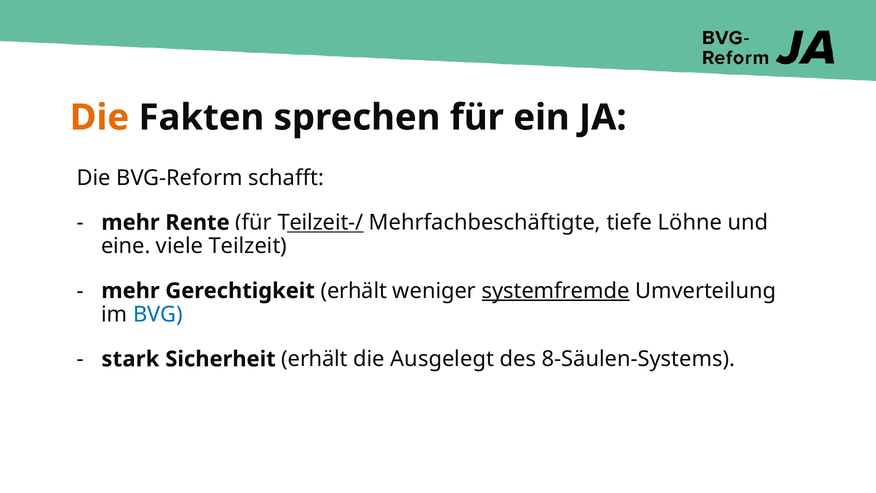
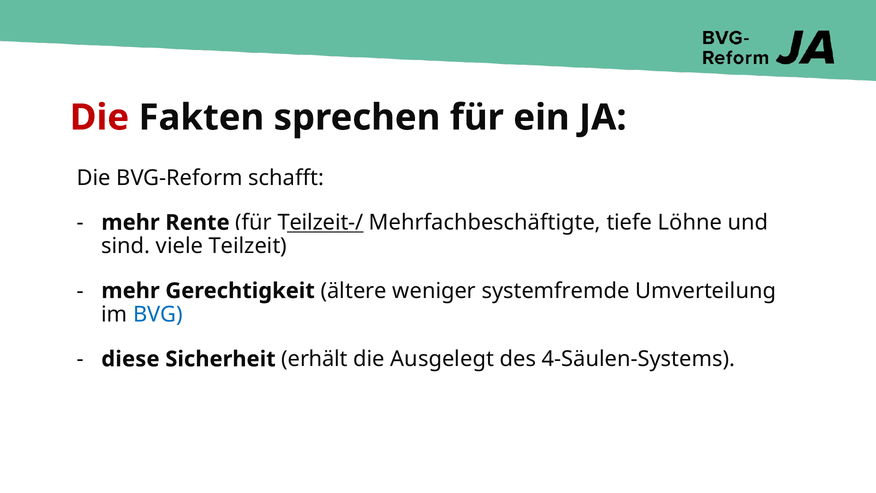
Die at (99, 117) colour: orange -> red
eine: eine -> sind
Gerechtigkeit erhält: erhält -> ältere
systemfremde underline: present -> none
stark: stark -> diese
8-Säulen-Systems: 8-Säulen-Systems -> 4-Säulen-Systems
